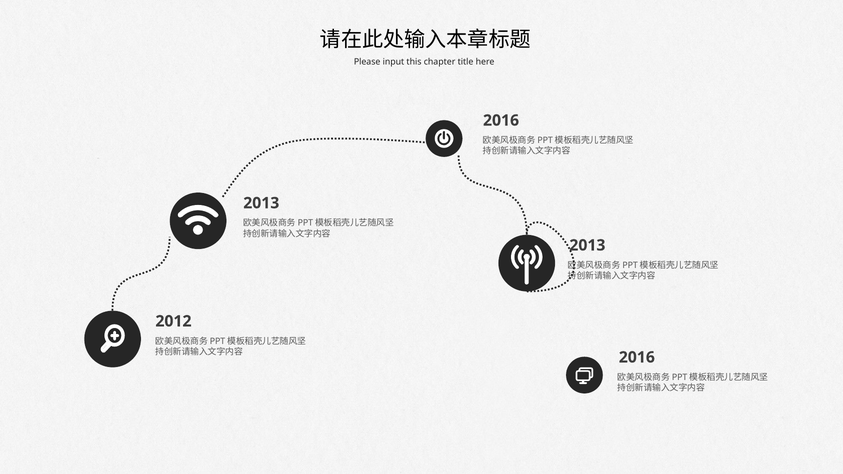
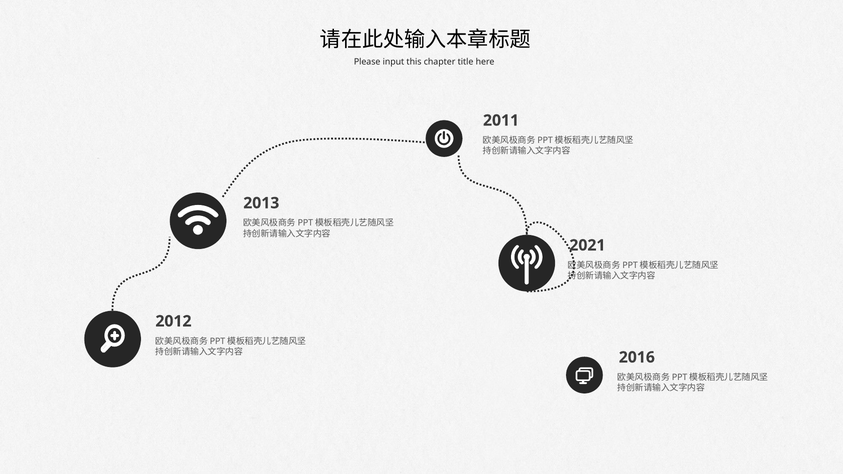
2016 at (501, 120): 2016 -> 2011
2013 at (587, 245): 2013 -> 2021
